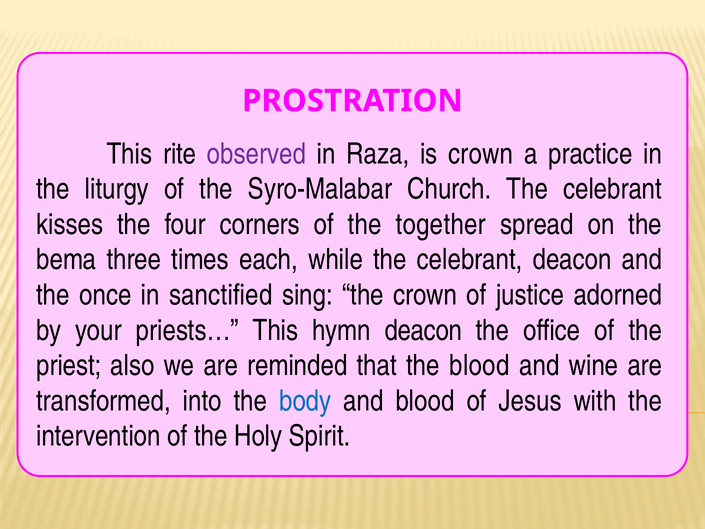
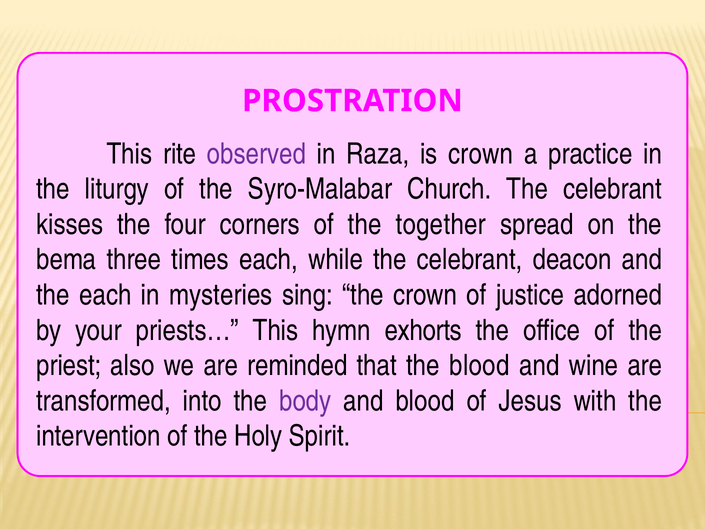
the once: once -> each
sanctified: sanctified -> mysteries
hymn deacon: deacon -> exhorts
body colour: blue -> purple
